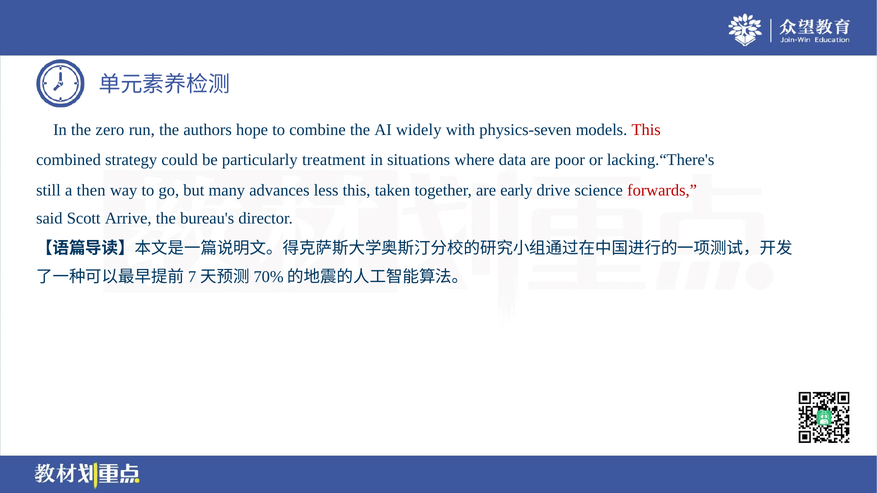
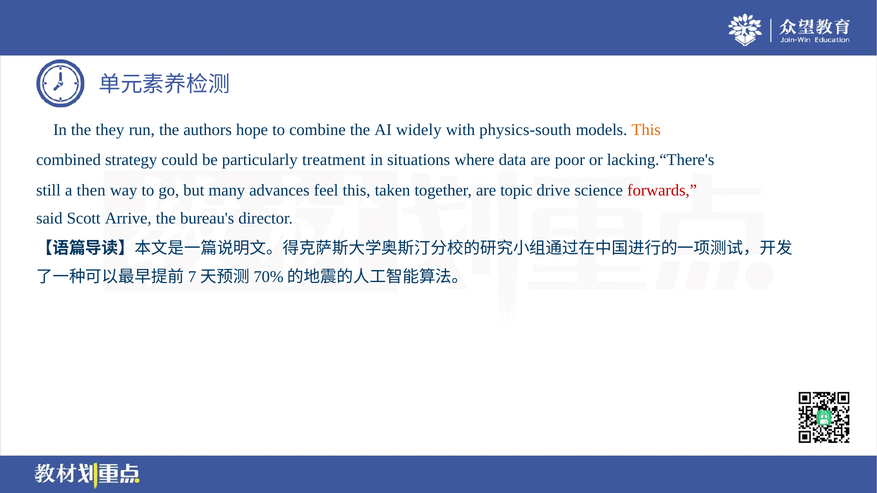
zero: zero -> they
physics-seven: physics-seven -> physics-south
This at (646, 130) colour: red -> orange
less: less -> feel
early: early -> topic
